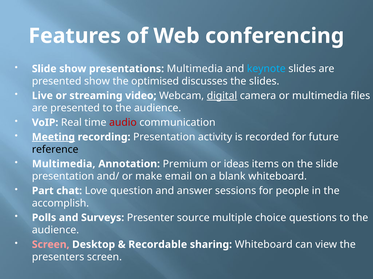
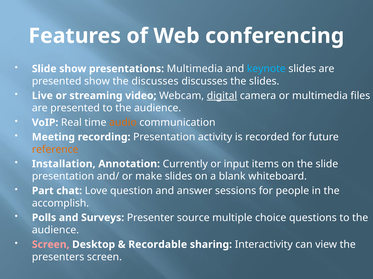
the optimised: optimised -> discusses
audio colour: red -> orange
Meeting underline: present -> none
reference colour: black -> orange
Multimedia at (64, 164): Multimedia -> Installation
Premium: Premium -> Currently
ideas: ideas -> input
make email: email -> slides
sharing Whiteboard: Whiteboard -> Interactivity
